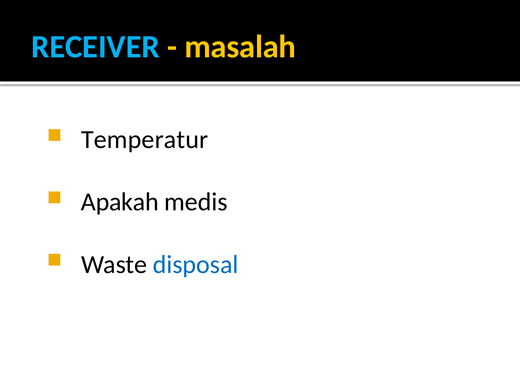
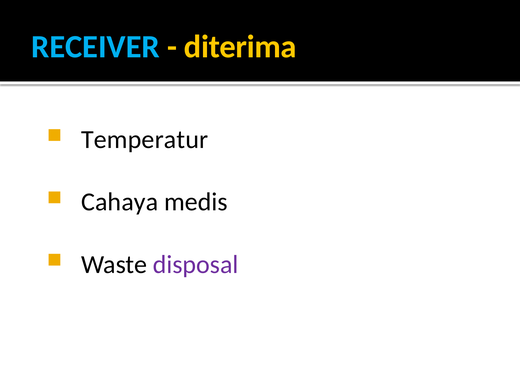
masalah: masalah -> diterima
Apakah: Apakah -> Cahaya
disposal colour: blue -> purple
